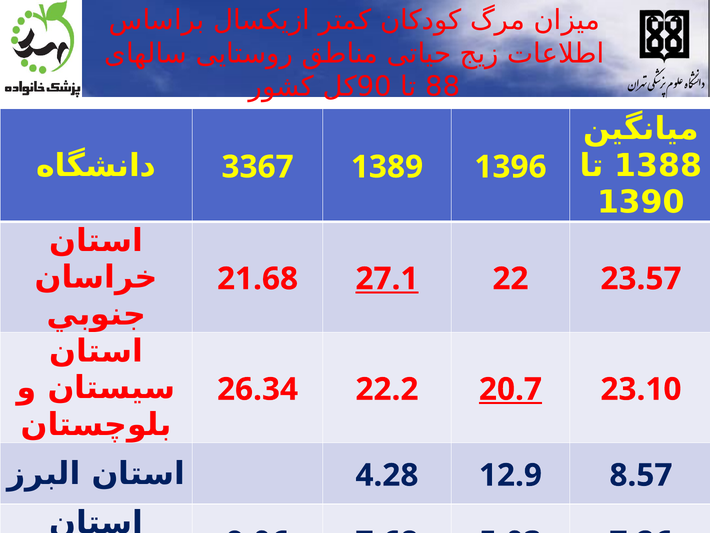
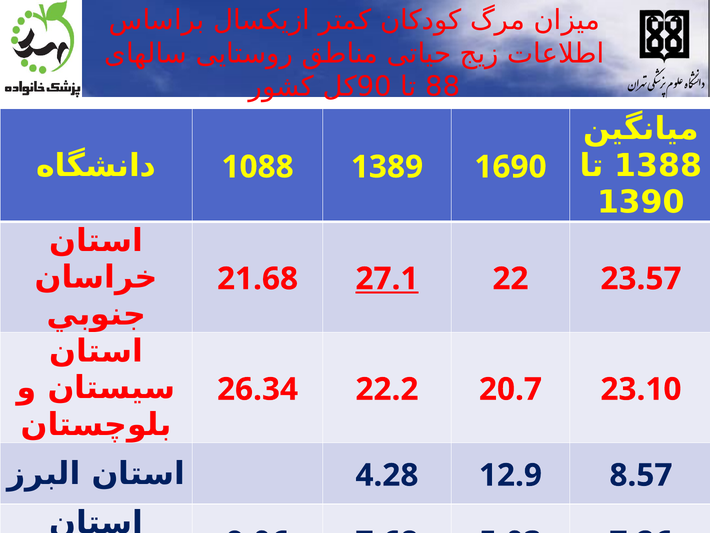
3367: 3367 -> 1088
1396: 1396 -> 1690
20.7 underline: present -> none
